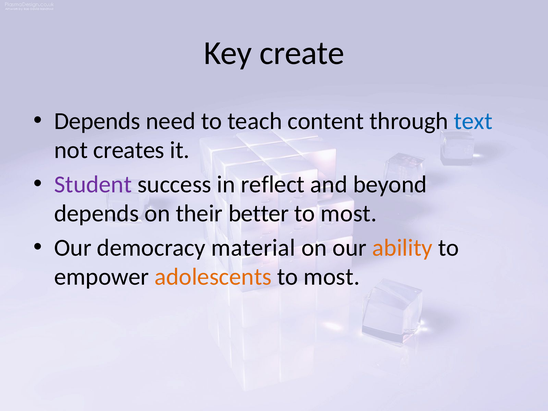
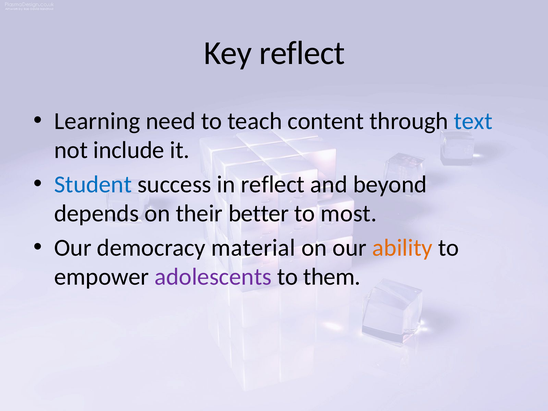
Key create: create -> reflect
Depends at (97, 121): Depends -> Learning
creates: creates -> include
Student colour: purple -> blue
adolescents colour: orange -> purple
most at (332, 277): most -> them
